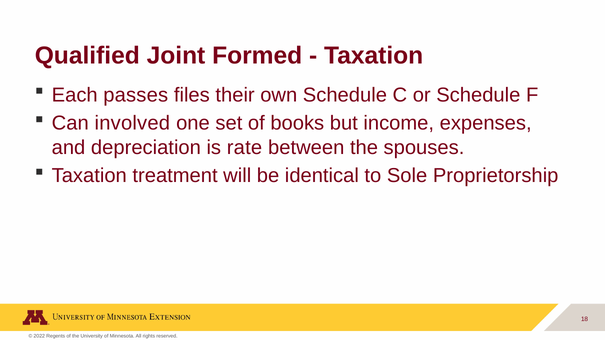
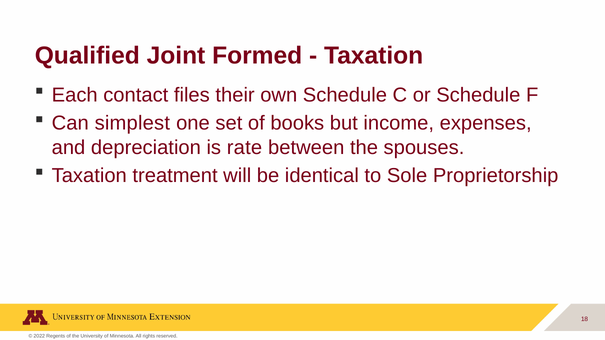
passes: passes -> contact
involved: involved -> simplest
